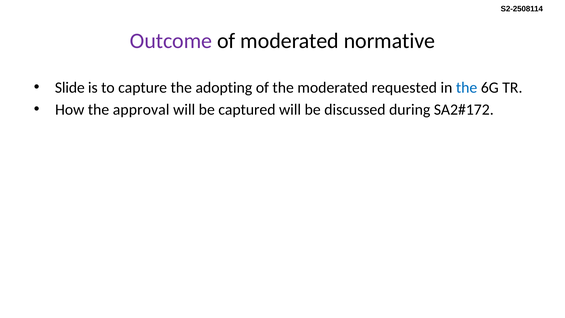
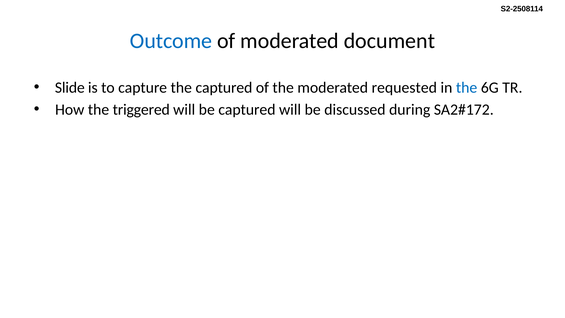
Outcome colour: purple -> blue
normative: normative -> document
the adopting: adopting -> captured
approval: approval -> triggered
